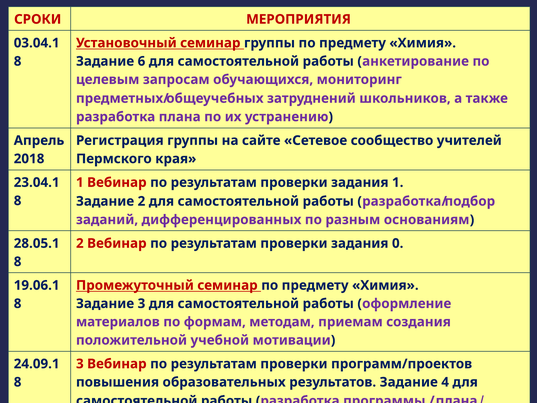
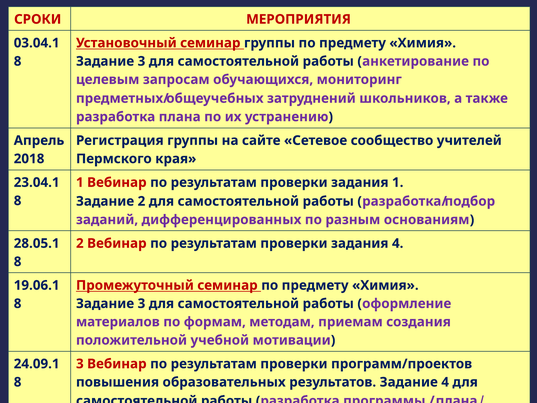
6 at (141, 61): 6 -> 3
задания 0: 0 -> 4
